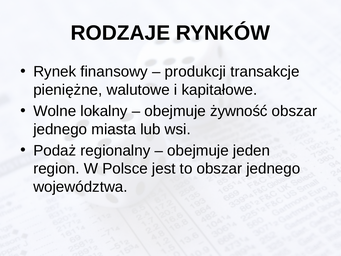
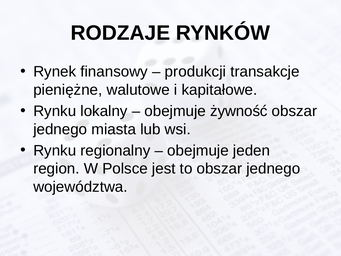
Wolne at (55, 111): Wolne -> Rynku
Podaż at (55, 150): Podaż -> Rynku
